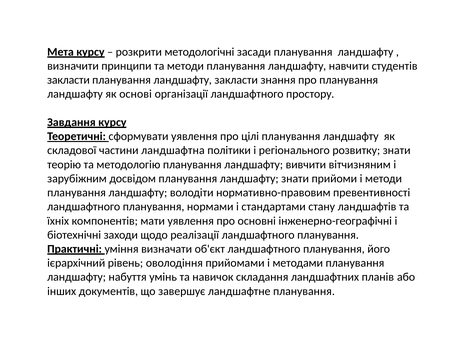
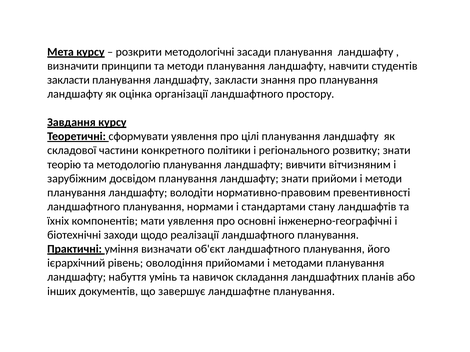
основі: основі -> оцінка
ландшафтна: ландшафтна -> конкретного
